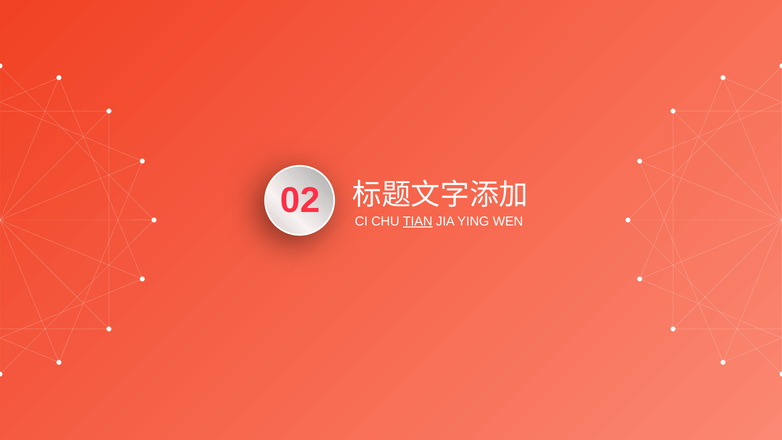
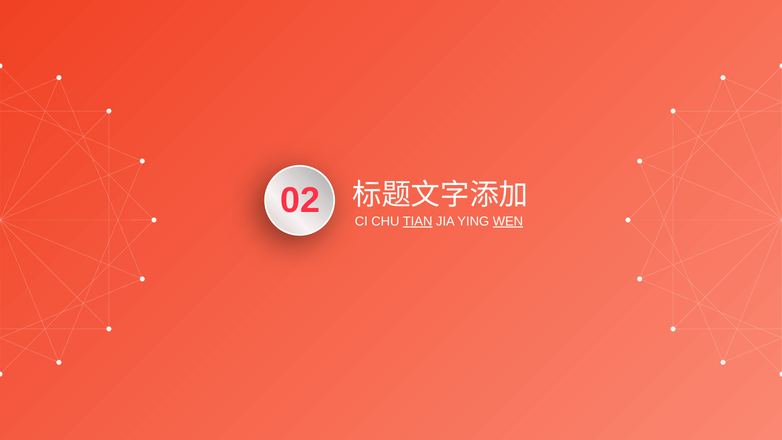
WEN underline: none -> present
